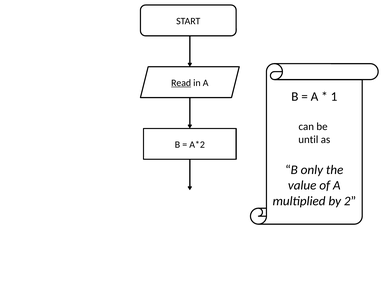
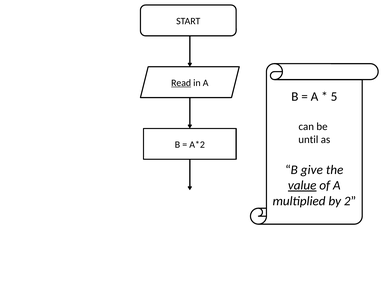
1: 1 -> 5
only: only -> give
value underline: none -> present
